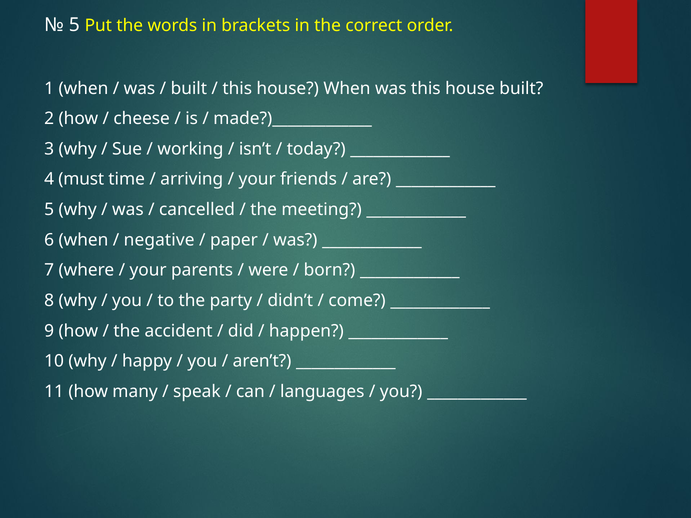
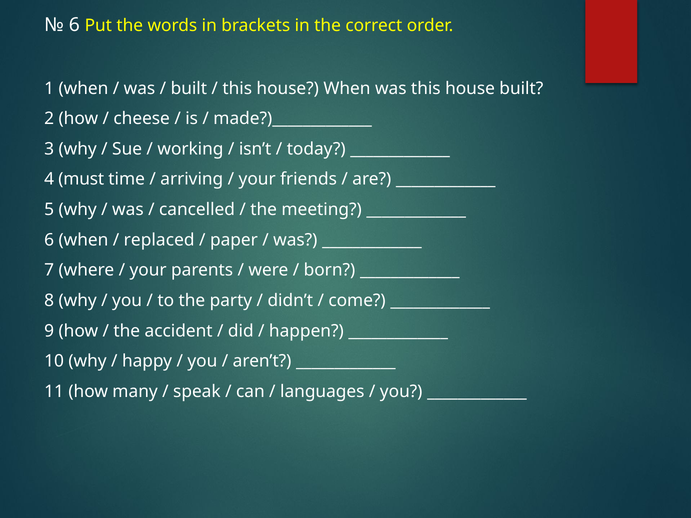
5 at (74, 25): 5 -> 6
negative: negative -> replaced
